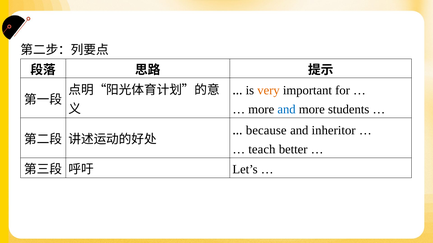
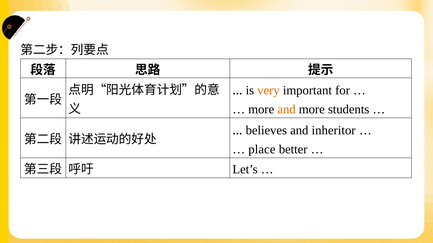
and at (287, 110) colour: blue -> orange
because: because -> believes
teach: teach -> place
